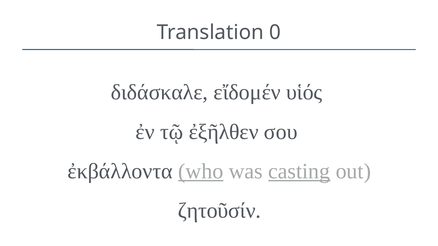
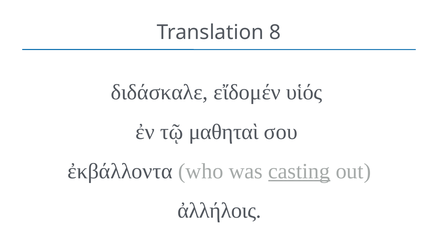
0: 0 -> 8
ἐξῆλθεν: ἐξῆλθεν -> μαθηταὶ
who underline: present -> none
ζητοῦσίν: ζητοῦσίν -> ἀλλήλοις
